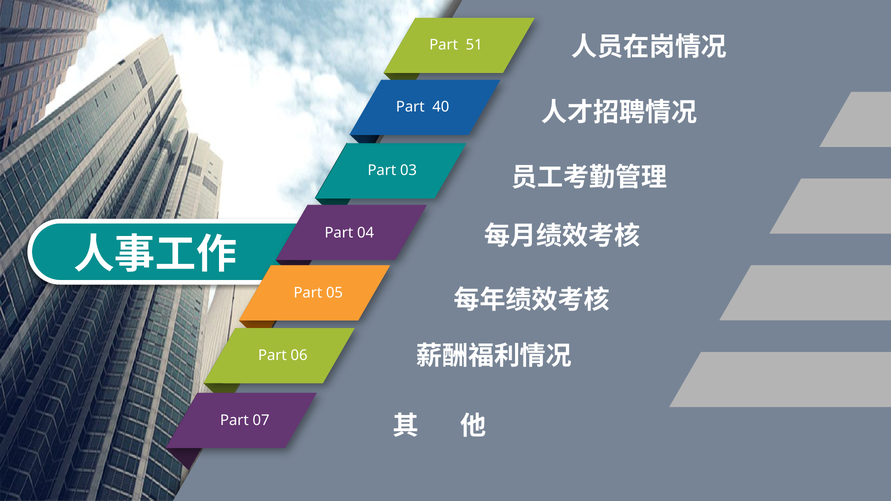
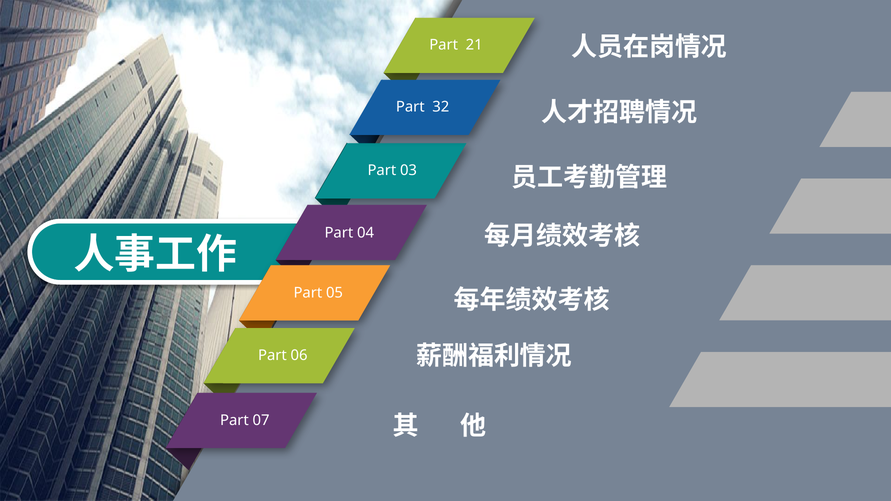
51: 51 -> 21
40: 40 -> 32
